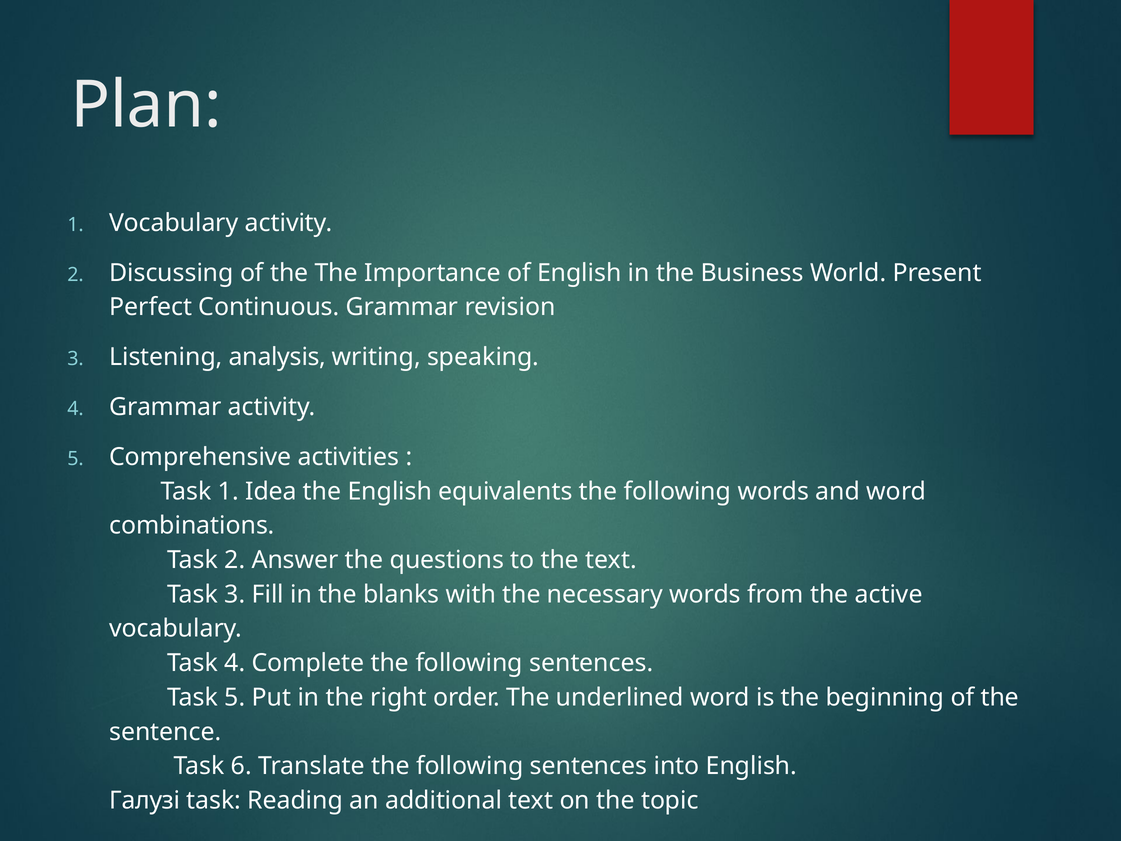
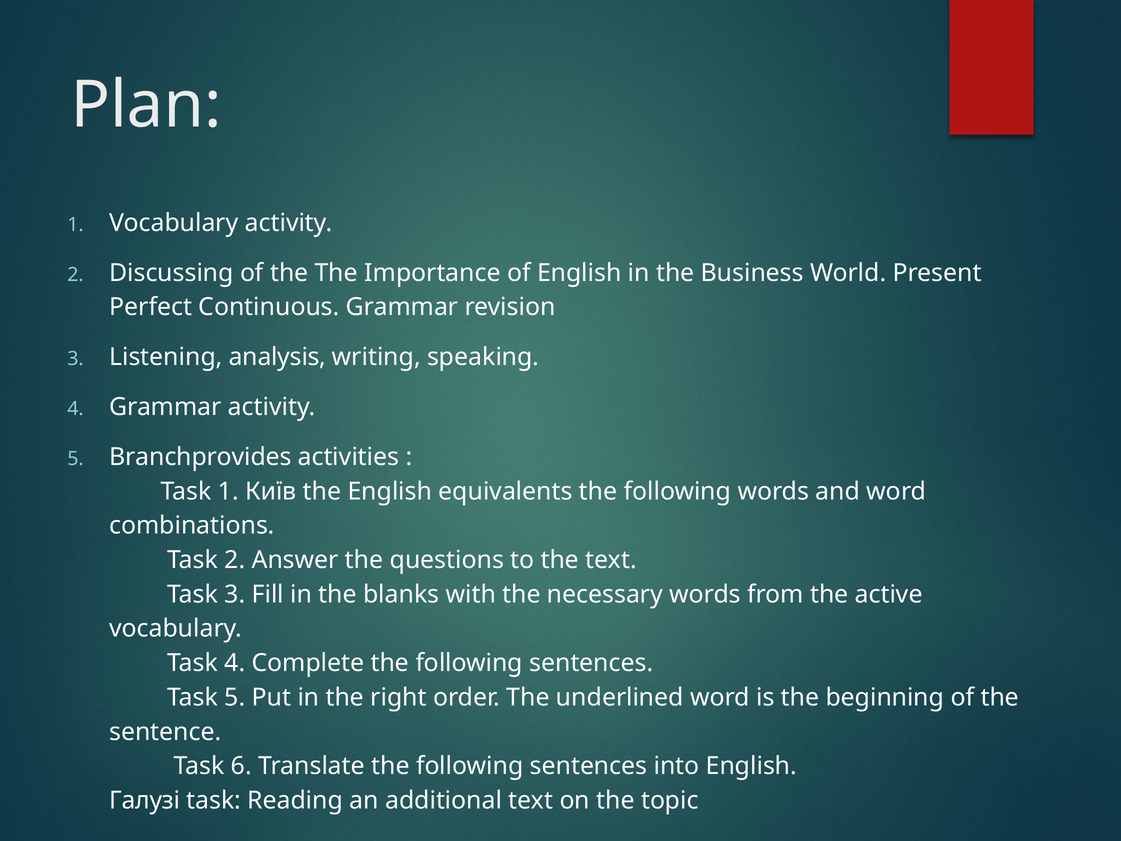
Comprehensive: Comprehensive -> Branchprovides
Idea: Idea -> Київ
